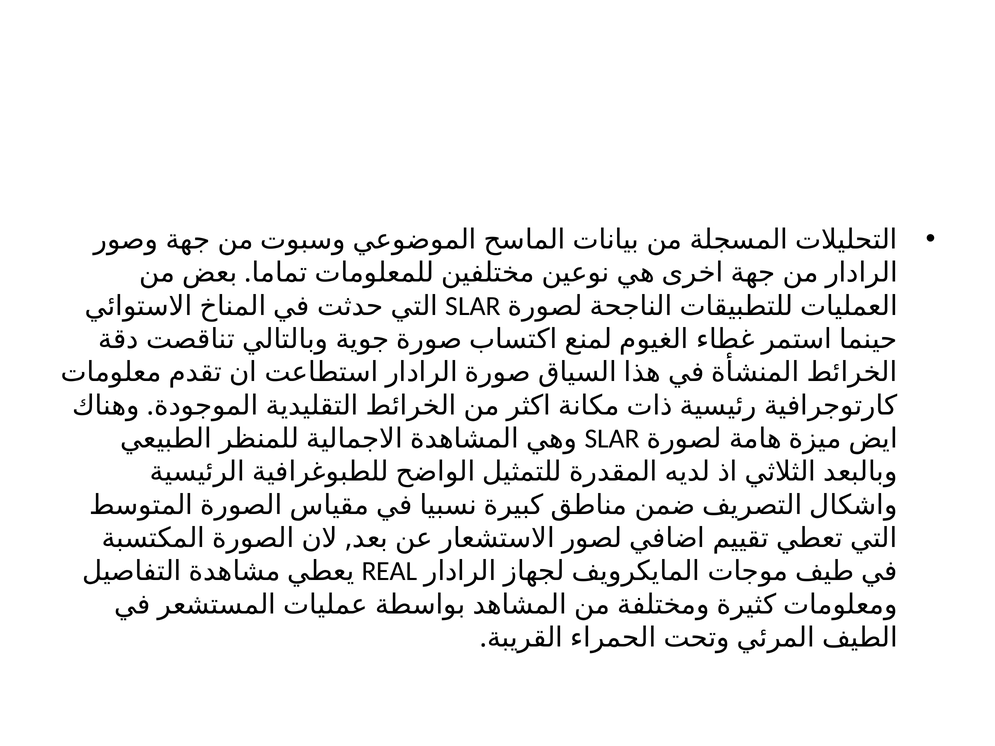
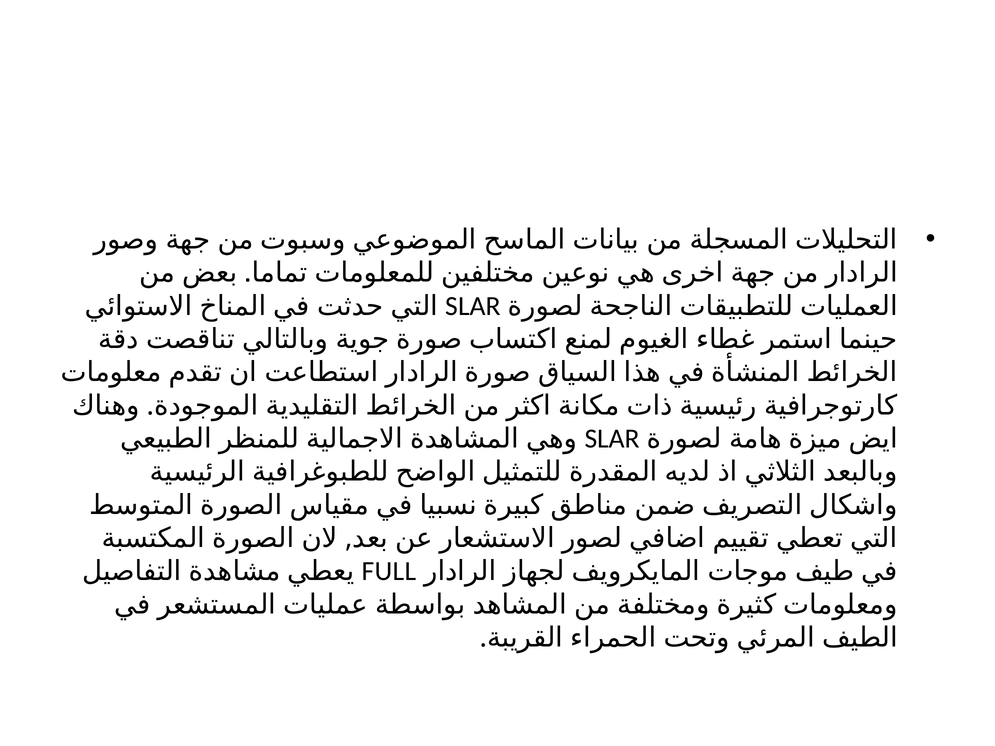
REAL: REAL -> FULL
